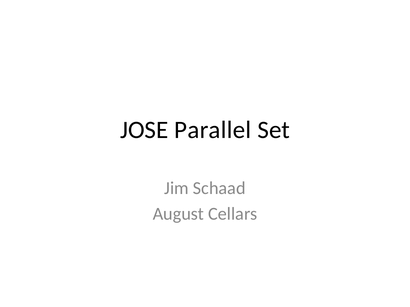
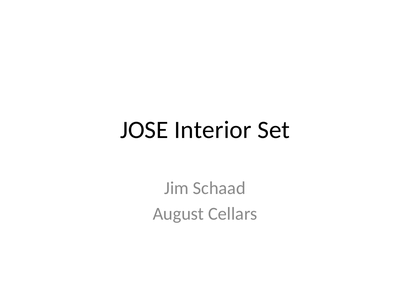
Parallel: Parallel -> Interior
